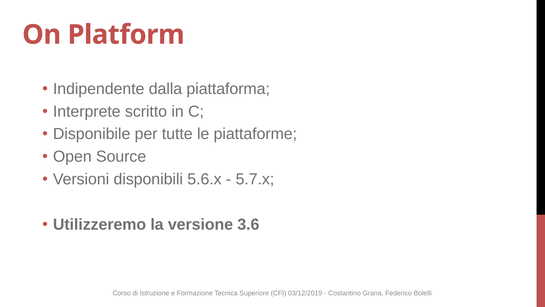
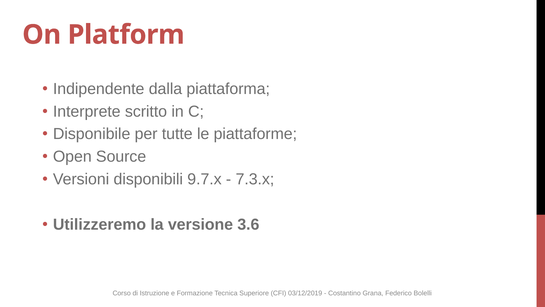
5.6.x: 5.6.x -> 9.7.x
5.7.x: 5.7.x -> 7.3.x
